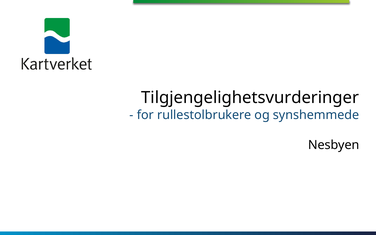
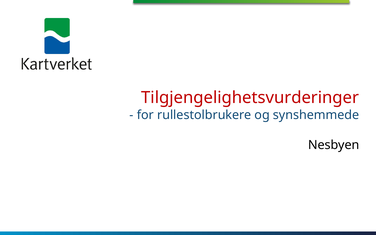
Tilgjengelighetsvurderinger colour: black -> red
